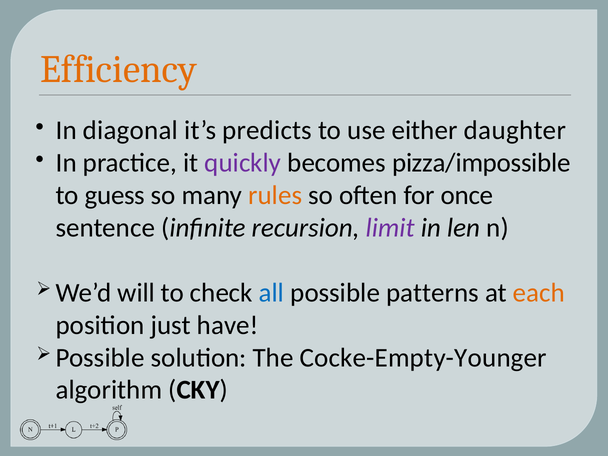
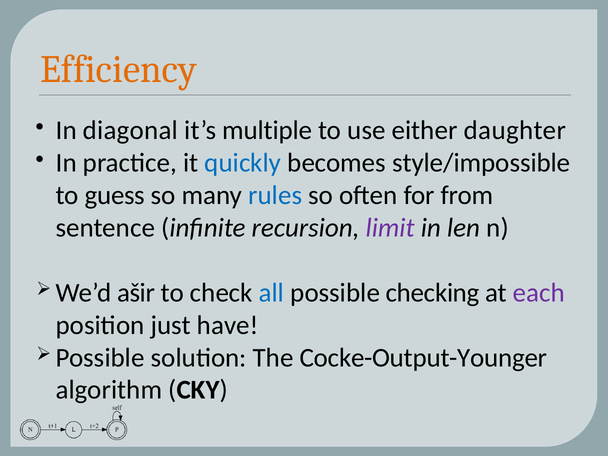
predicts: predicts -> multiple
quickly colour: purple -> blue
pizza/impossible: pizza/impossible -> style/impossible
rules colour: orange -> blue
once: once -> from
will: will -> ašir
patterns: patterns -> checking
each colour: orange -> purple
Cocke-Empty-Younger: Cocke-Empty-Younger -> Cocke-Output-Younger
